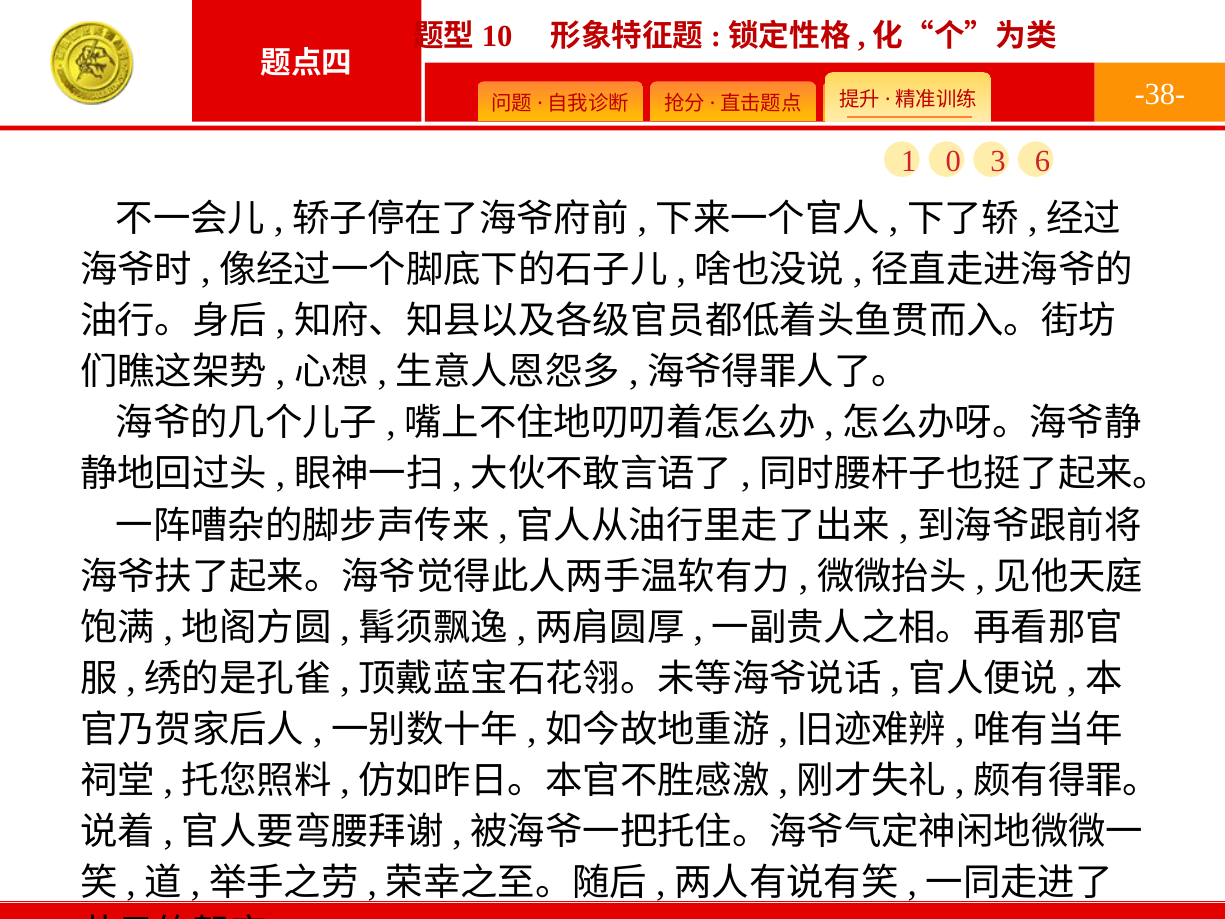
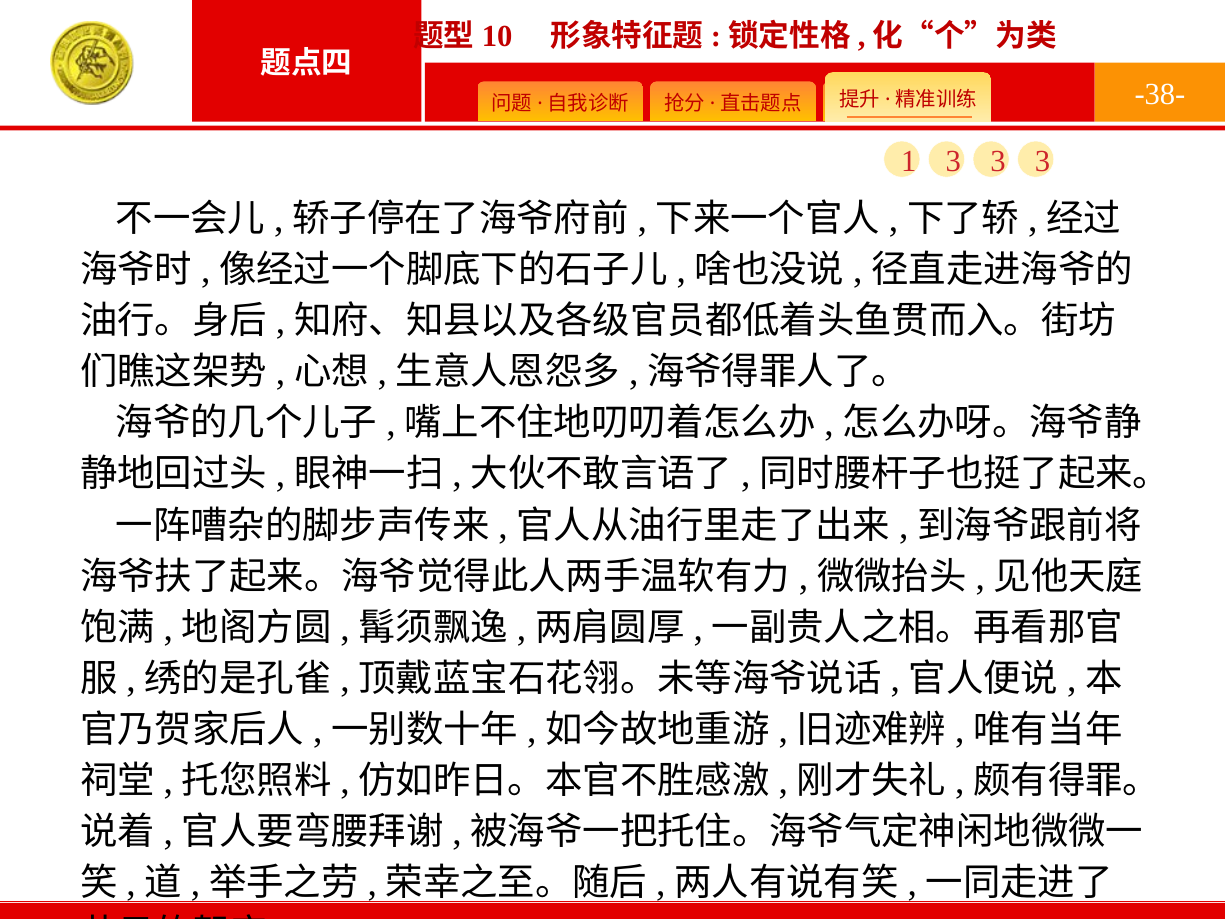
1 0: 0 -> 3
6 at (1043, 161): 6 -> 3
